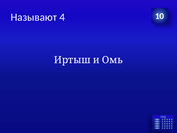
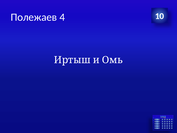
Называют: Называют -> Полежаев
